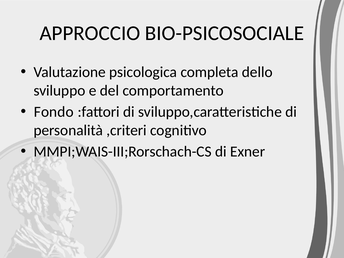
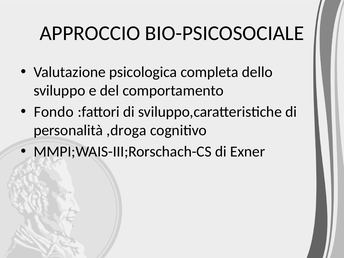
,criteri: ,criteri -> ,droga
